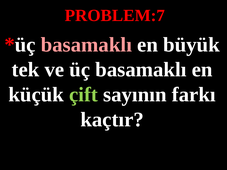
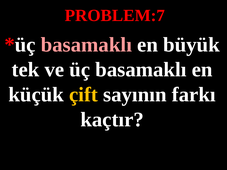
çift colour: light green -> yellow
